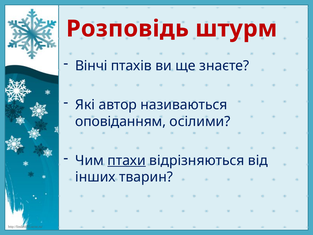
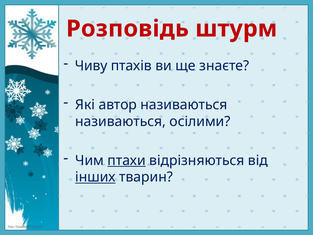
Вінчі: Вінчі -> Чиву
оповіданням at (121, 121): оповіданням -> називаються
інших underline: none -> present
